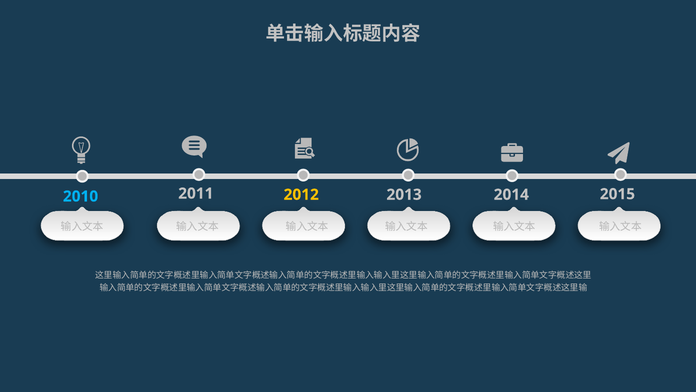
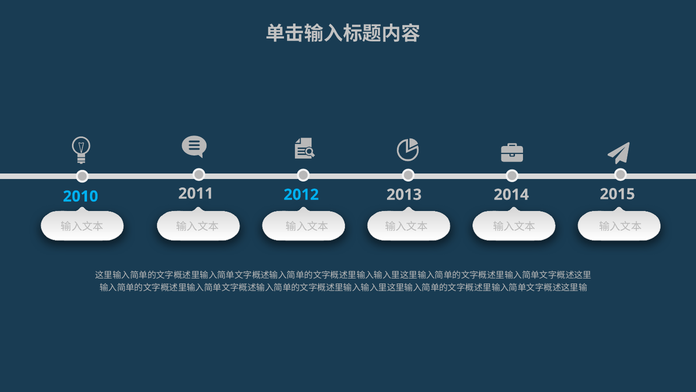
2012 colour: yellow -> light blue
